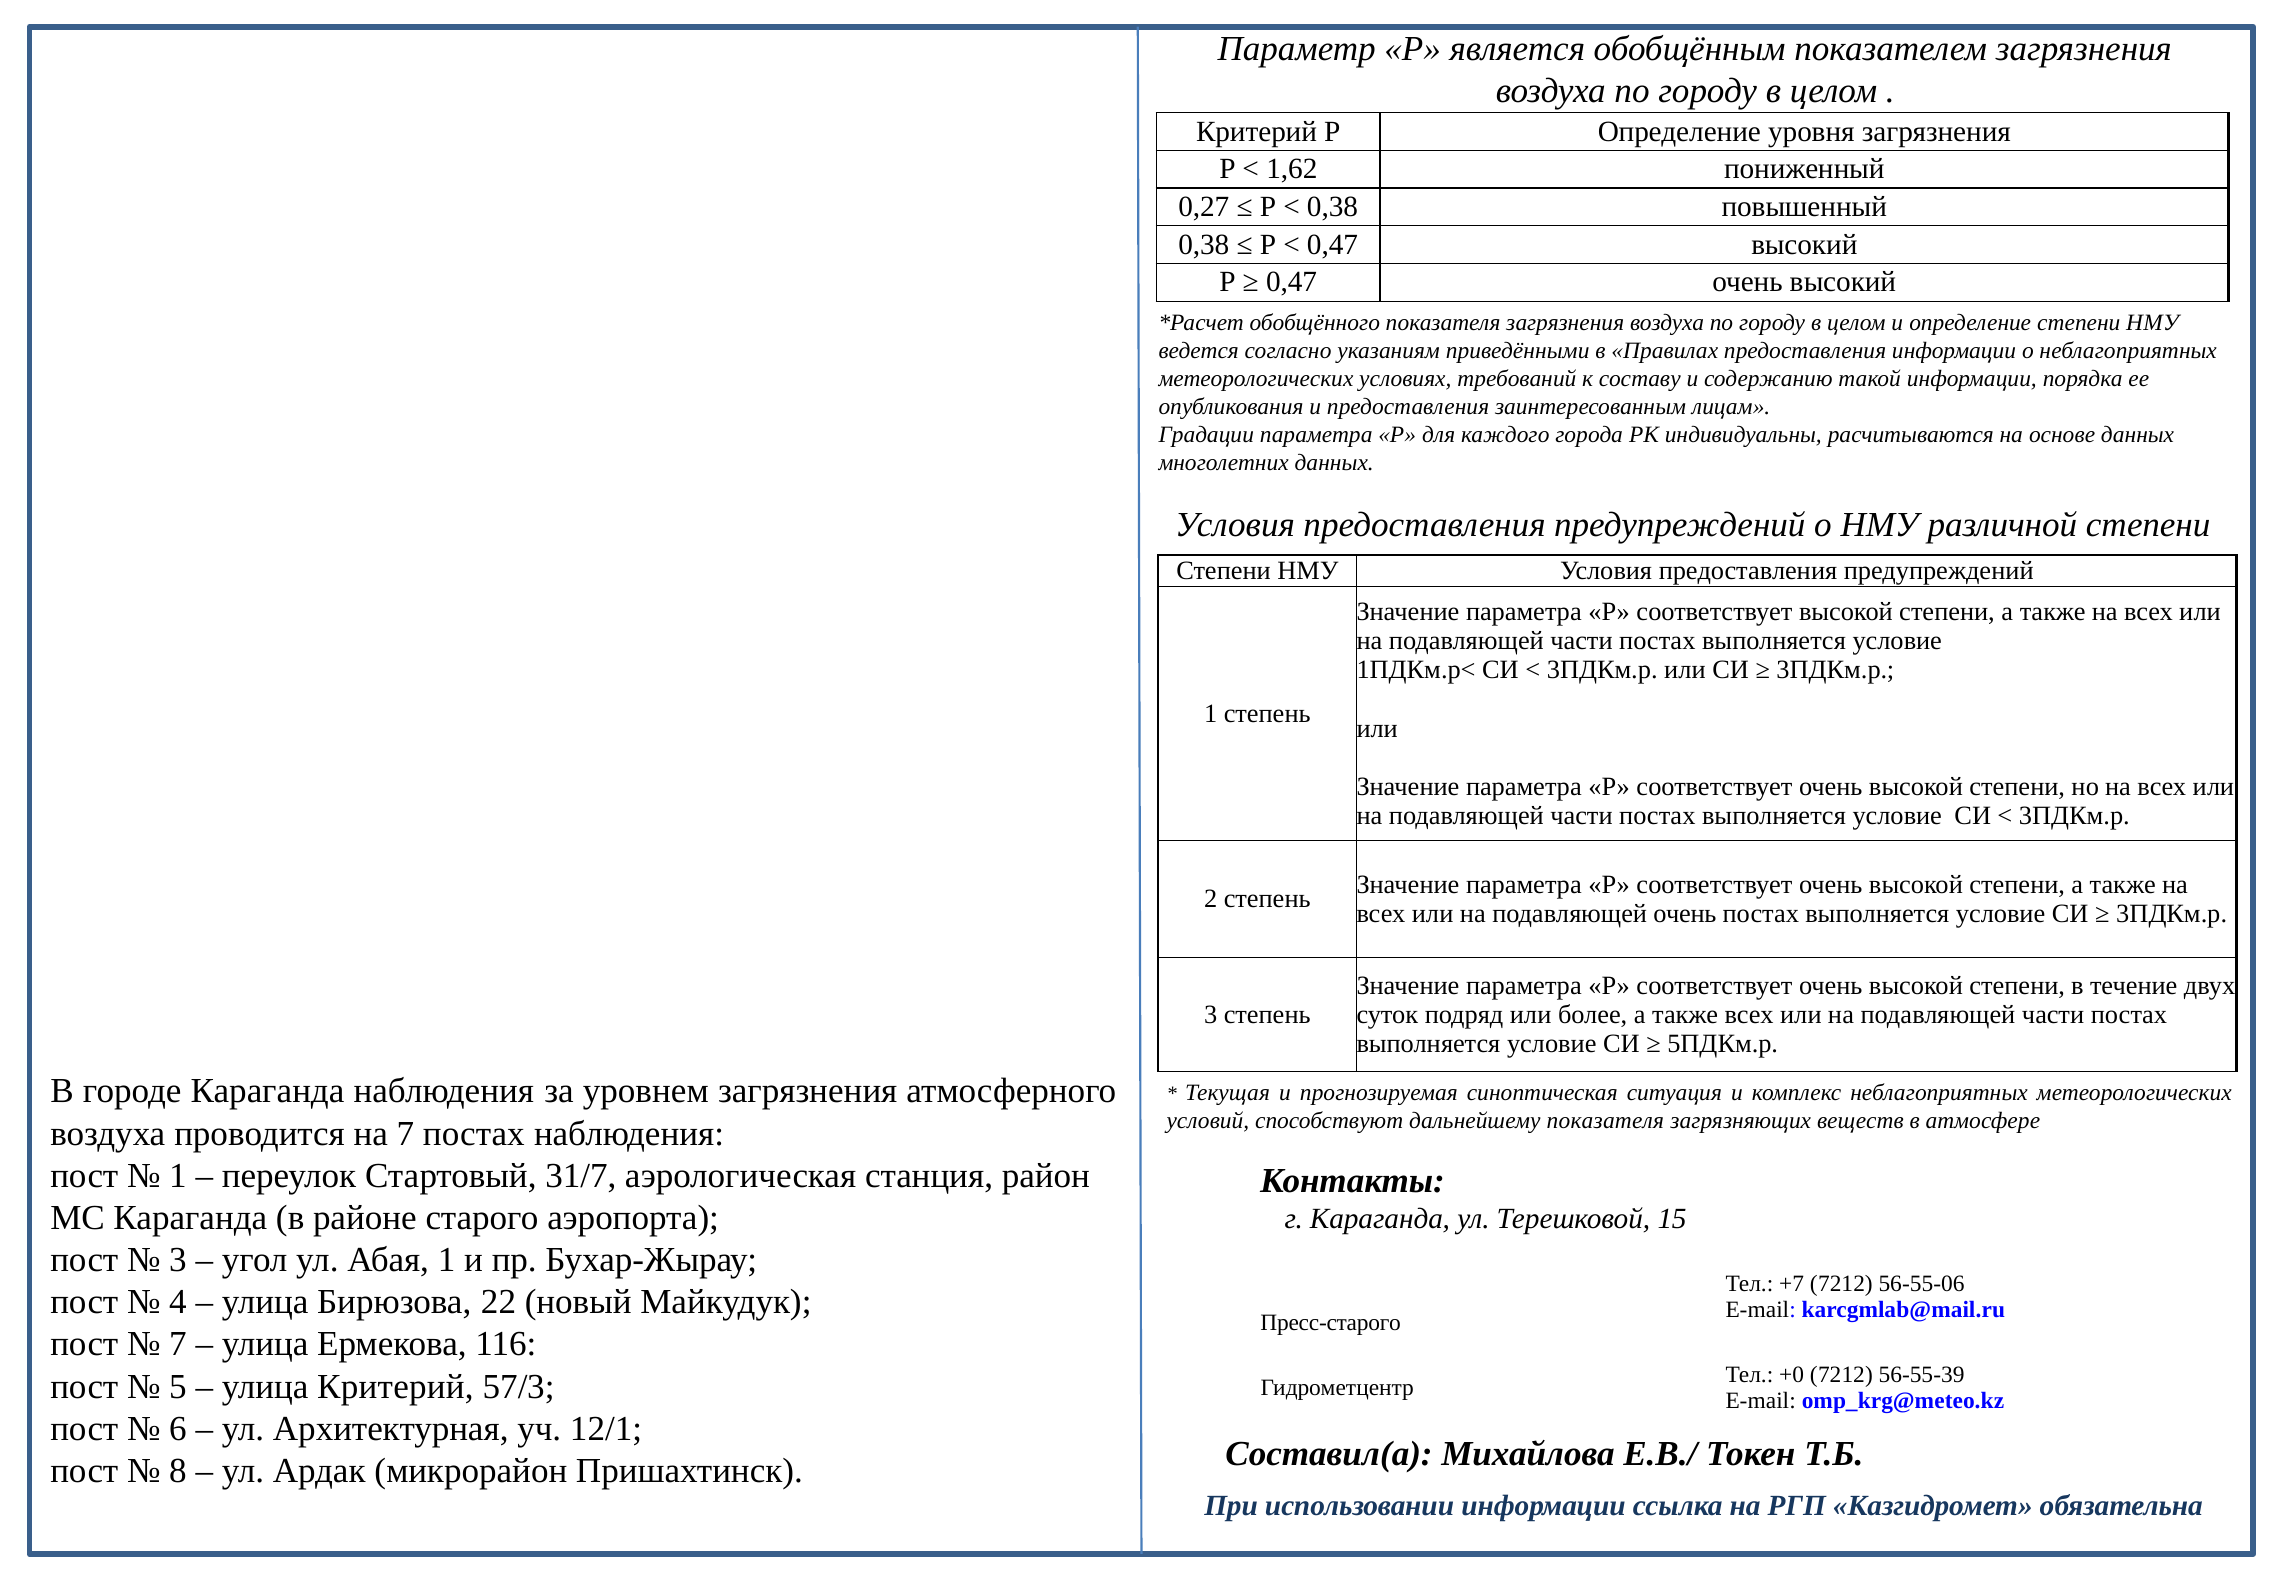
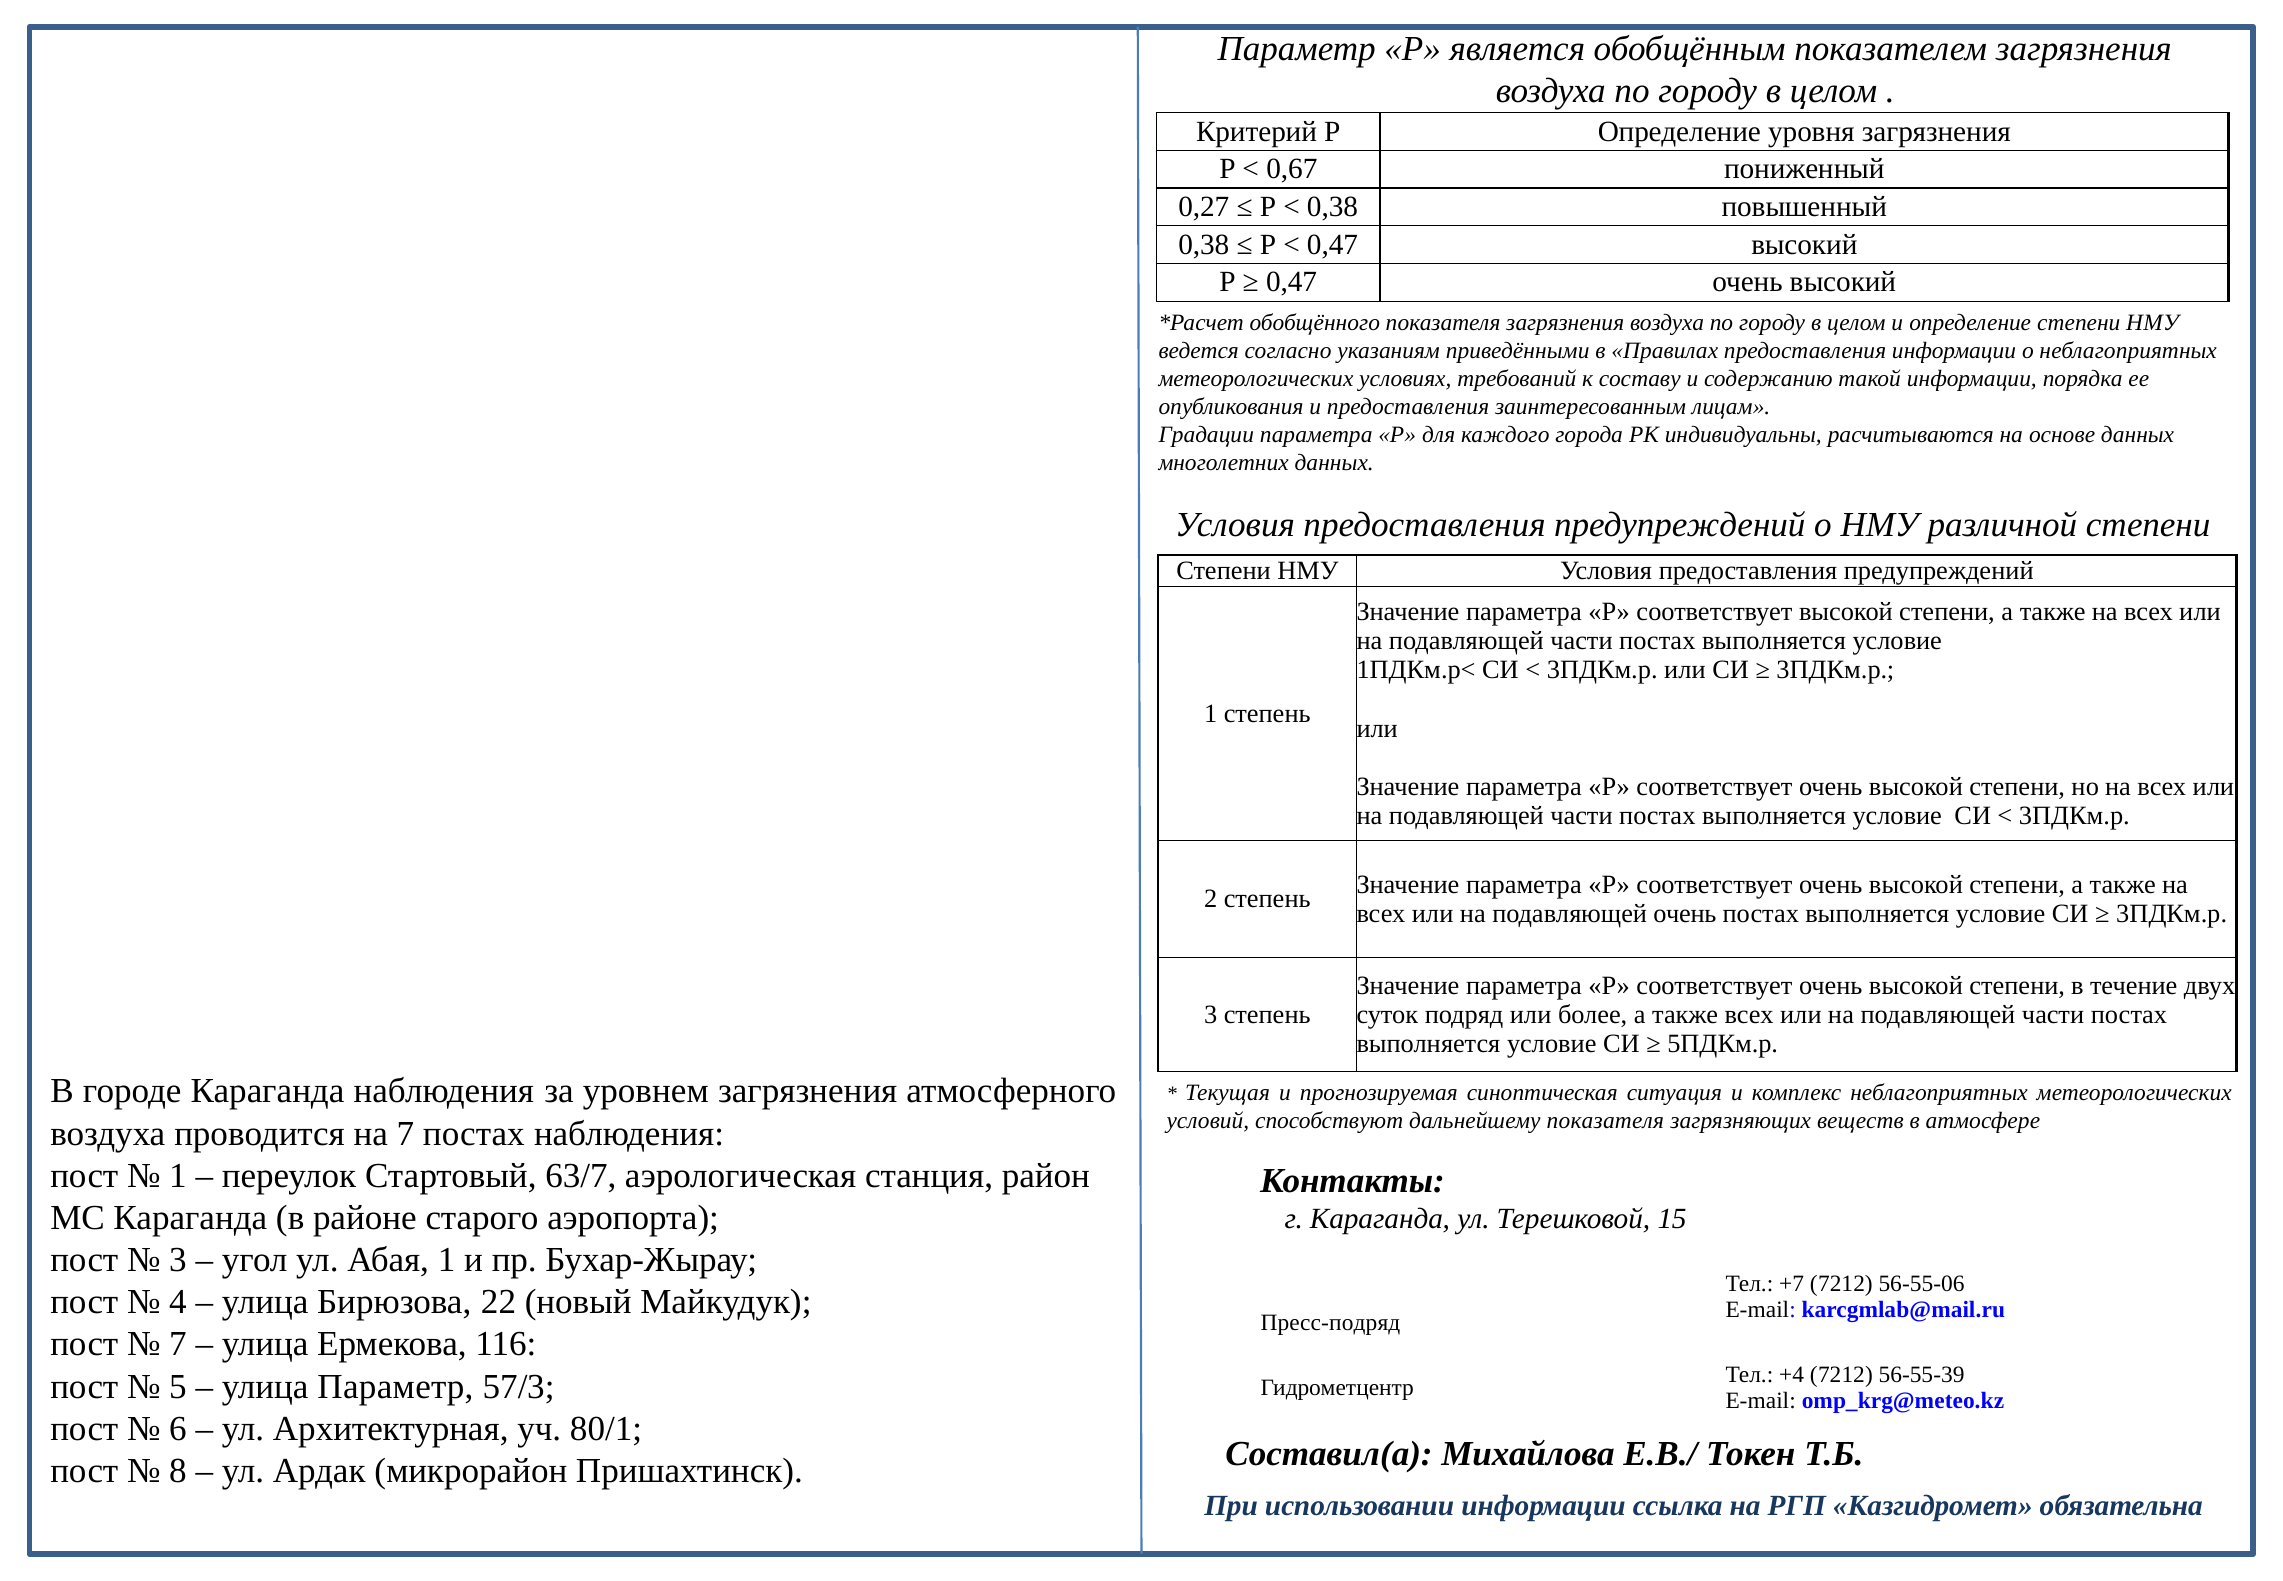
1,62: 1,62 -> 0,67
31/7: 31/7 -> 63/7
Пресс-старого: Пресс-старого -> Пресс-подряд
+0: +0 -> +4
улица Критерий: Критерий -> Параметр
12/1: 12/1 -> 80/1
